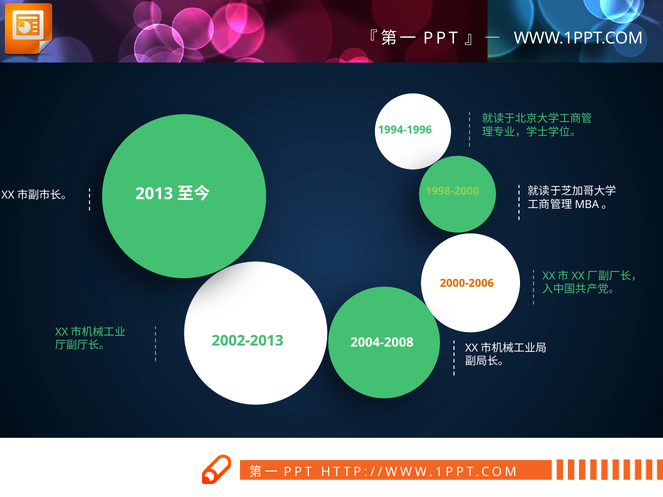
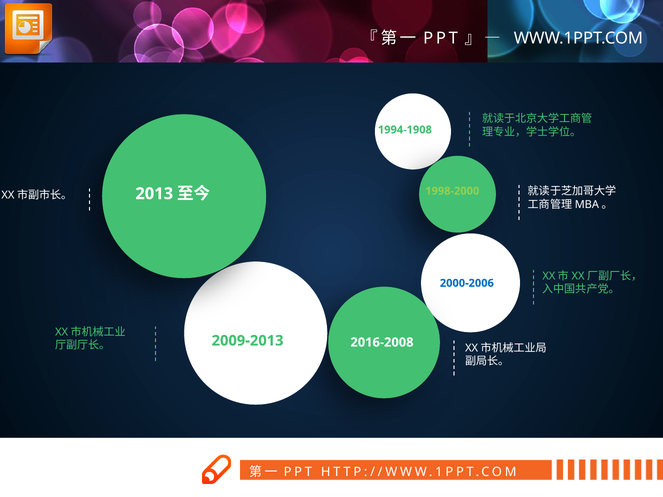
1994-1996: 1994-1996 -> 1994-1908
2000-2006 colour: orange -> blue
2004-2008: 2004-2008 -> 2016-2008
2002-2013: 2002-2013 -> 2009-2013
